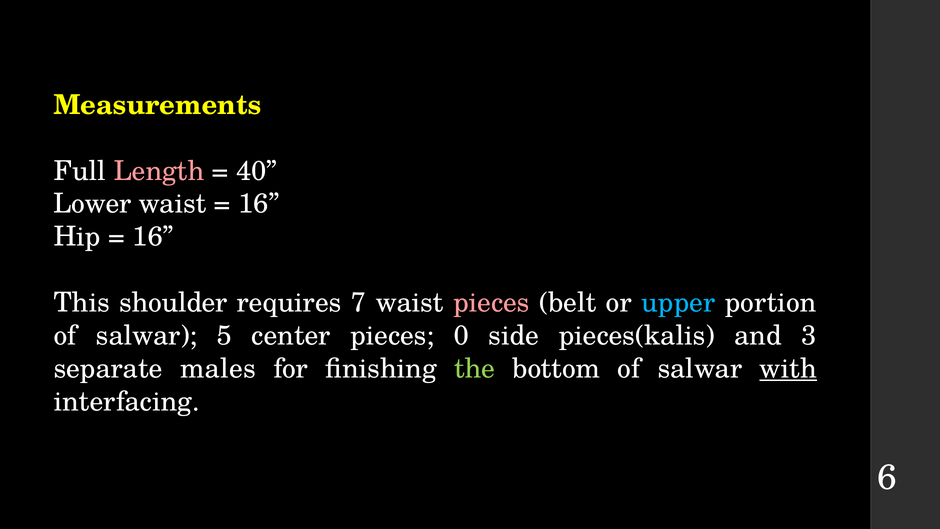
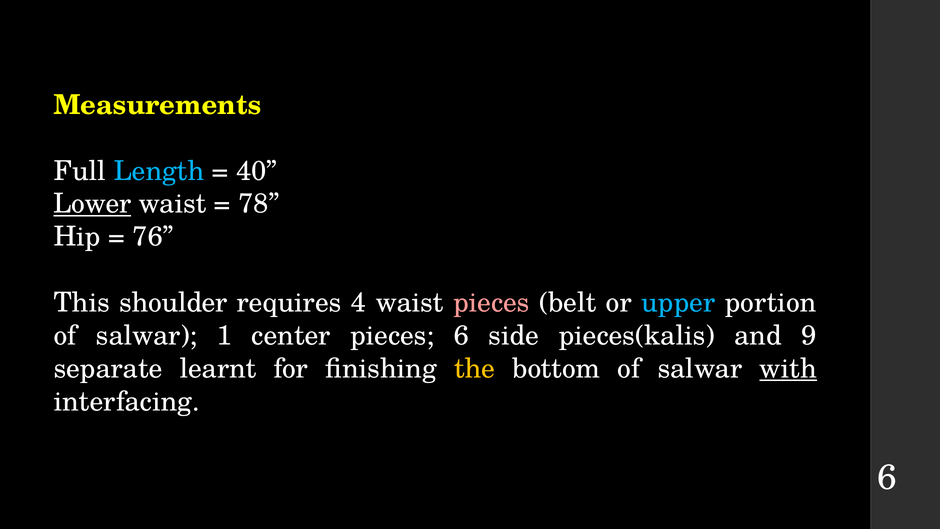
Length colour: pink -> light blue
Lower underline: none -> present
16 at (259, 204): 16 -> 78
16 at (153, 237): 16 -> 76
7: 7 -> 4
5: 5 -> 1
pieces 0: 0 -> 6
3: 3 -> 9
males: males -> learnt
the colour: light green -> yellow
